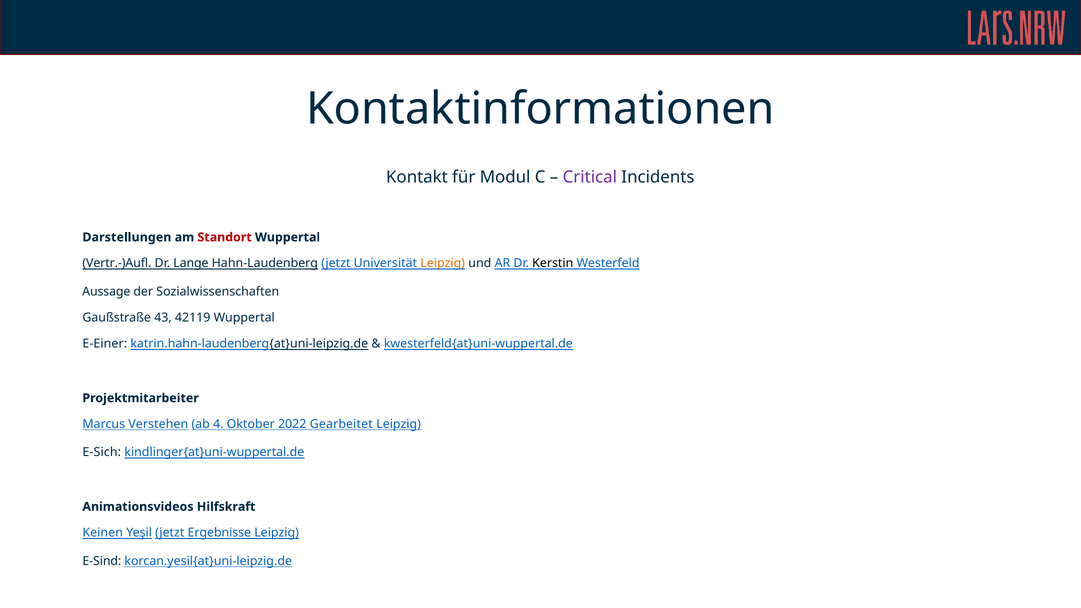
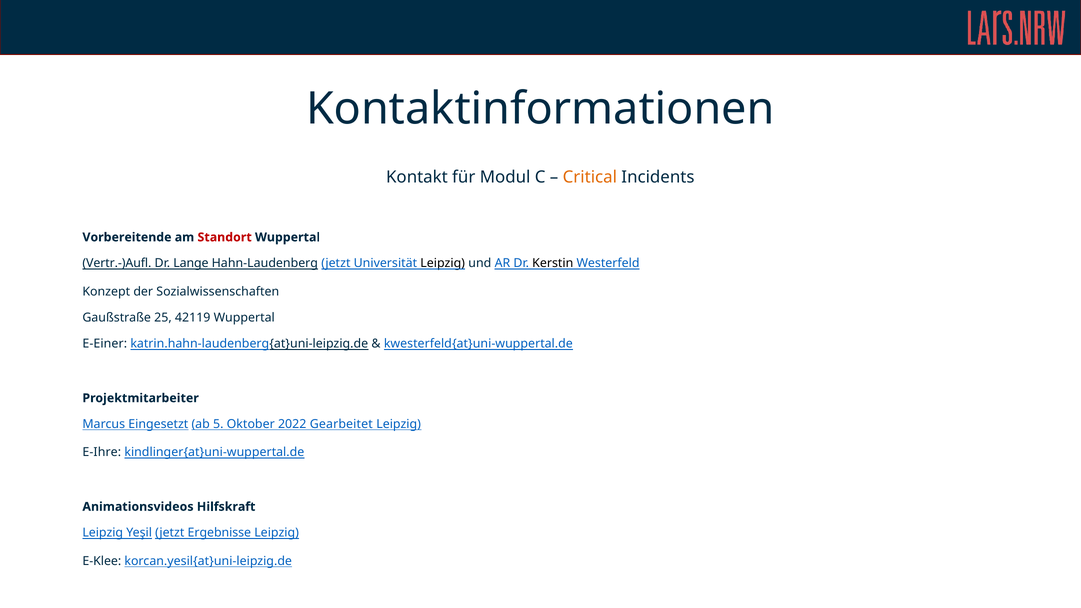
Critical colour: purple -> orange
Darstellungen: Darstellungen -> Vorbereitende
Leipzig at (443, 263) colour: orange -> black
Aussage: Aussage -> Konzept
43: 43 -> 25
Verstehen: Verstehen -> Eingesetzt
4: 4 -> 5
E-Sich: E-Sich -> E-Ihre
Keinen at (103, 533): Keinen -> Leipzig
E-Sind: E-Sind -> E-Klee
